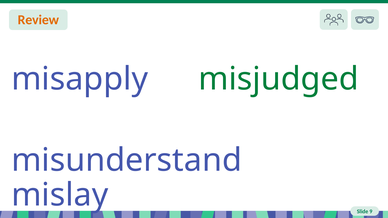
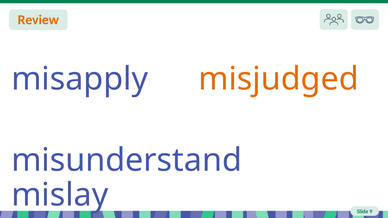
misjudged colour: green -> orange
